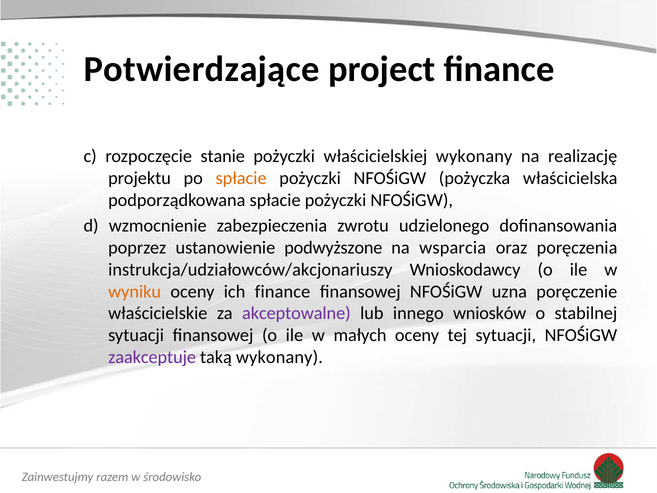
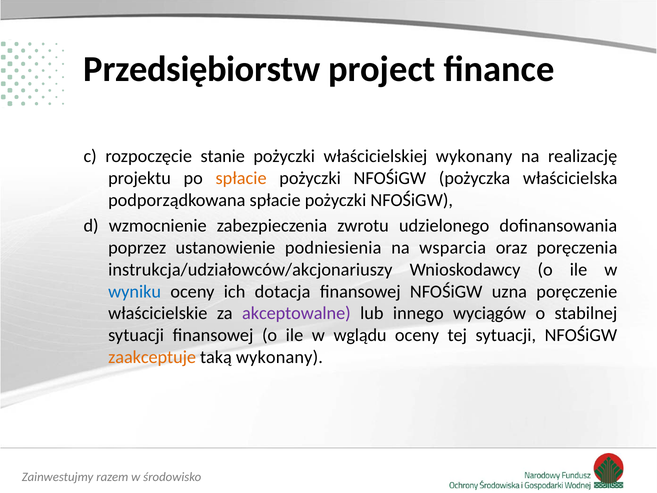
Potwierdzające: Potwierdzające -> Przedsiębiorstw
podwyższone: podwyższone -> podniesienia
wyniku colour: orange -> blue
ich finance: finance -> dotacja
wniosków: wniosków -> wyciągów
małych: małych -> wglądu
zaakceptuje colour: purple -> orange
